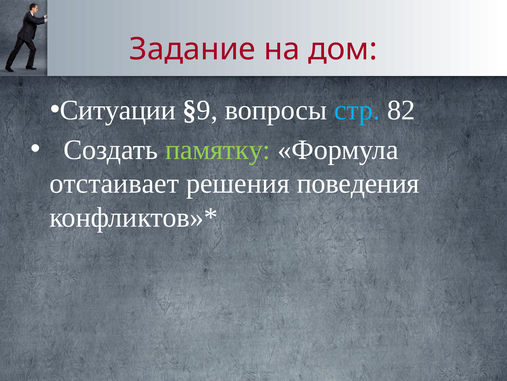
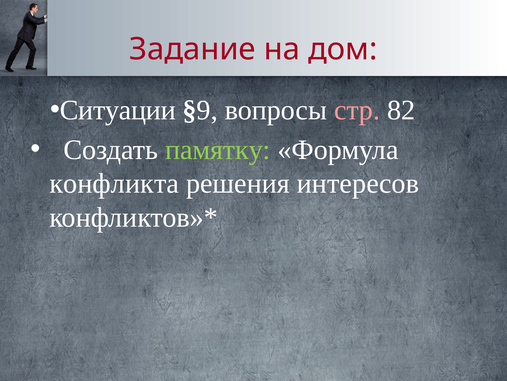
стр colour: light blue -> pink
отстаивает: отстаивает -> конфликта
поведения: поведения -> интересов
